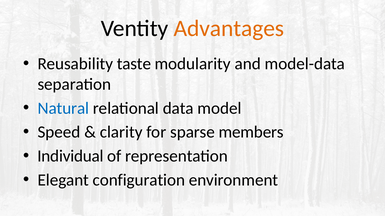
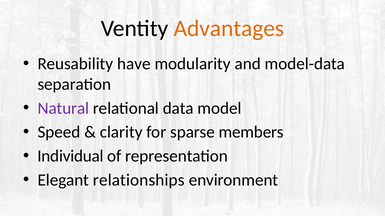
taste: taste -> have
Natural colour: blue -> purple
configuration: configuration -> relationships
